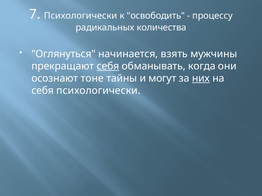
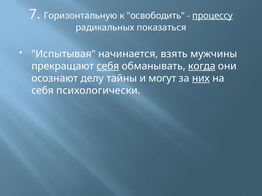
7 Психологически: Психологически -> Горизонтальную
процессу underline: none -> present
количества: количества -> показаться
Оглянуться: Оглянуться -> Испытывая
когда underline: none -> present
тоне: тоне -> делу
